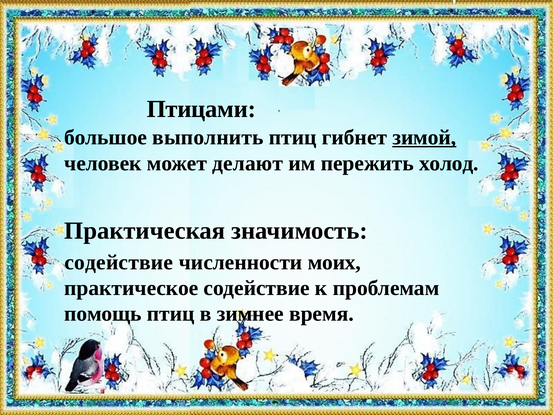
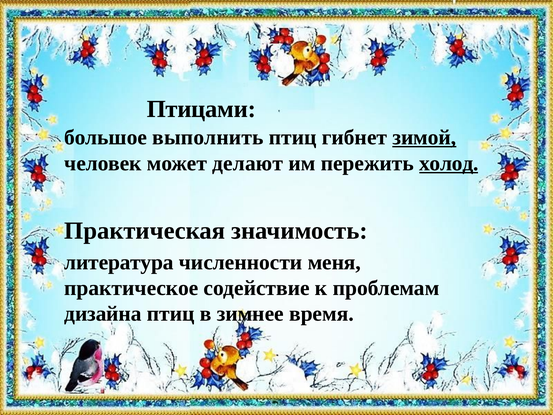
холод underline: none -> present
содействие at (119, 262): содействие -> литература
моих: моих -> меня
помощь: помощь -> дизайна
